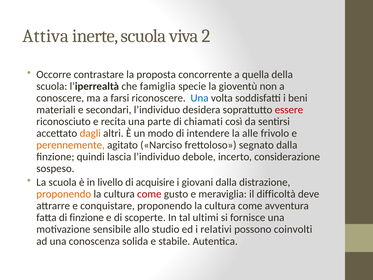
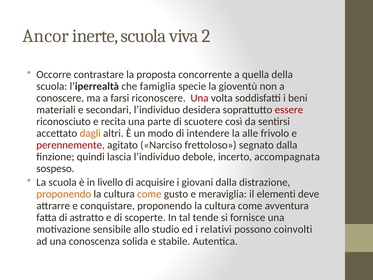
Attiva: Attiva -> Ancor
Una at (200, 98) colour: blue -> red
chiamati: chiamati -> scuotere
perennemente colour: orange -> red
considerazione: considerazione -> accompagnata
come at (149, 194) colour: red -> orange
difficoltà: difficoltà -> elementi
di finzione: finzione -> astratto
ultimi: ultimi -> tende
